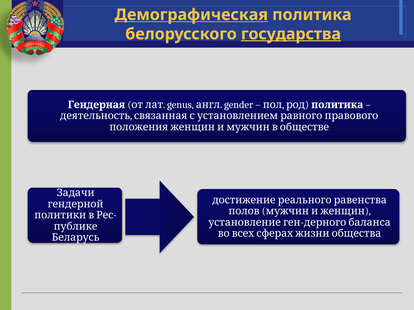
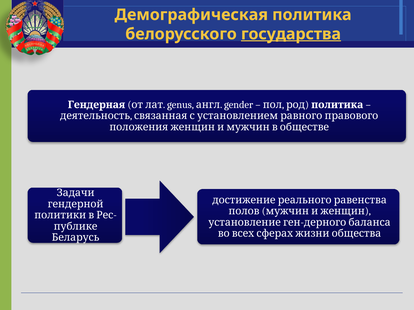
Демографическая underline: present -> none
